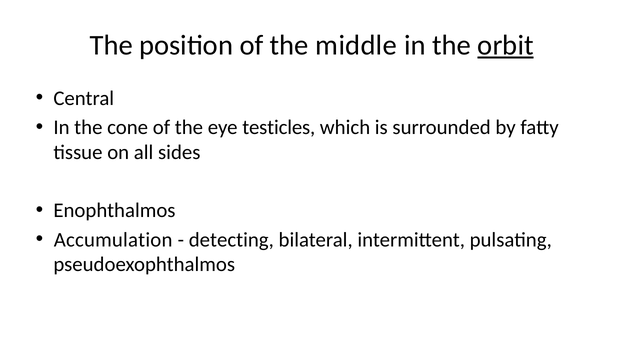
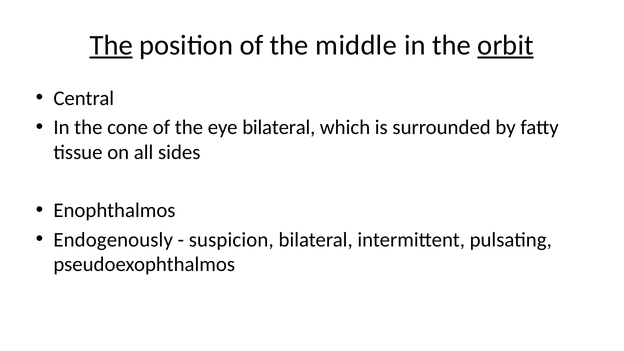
The at (111, 45) underline: none -> present
eye testicles: testicles -> bilateral
Accumulation: Accumulation -> Endogenously
detecting: detecting -> suspicion
